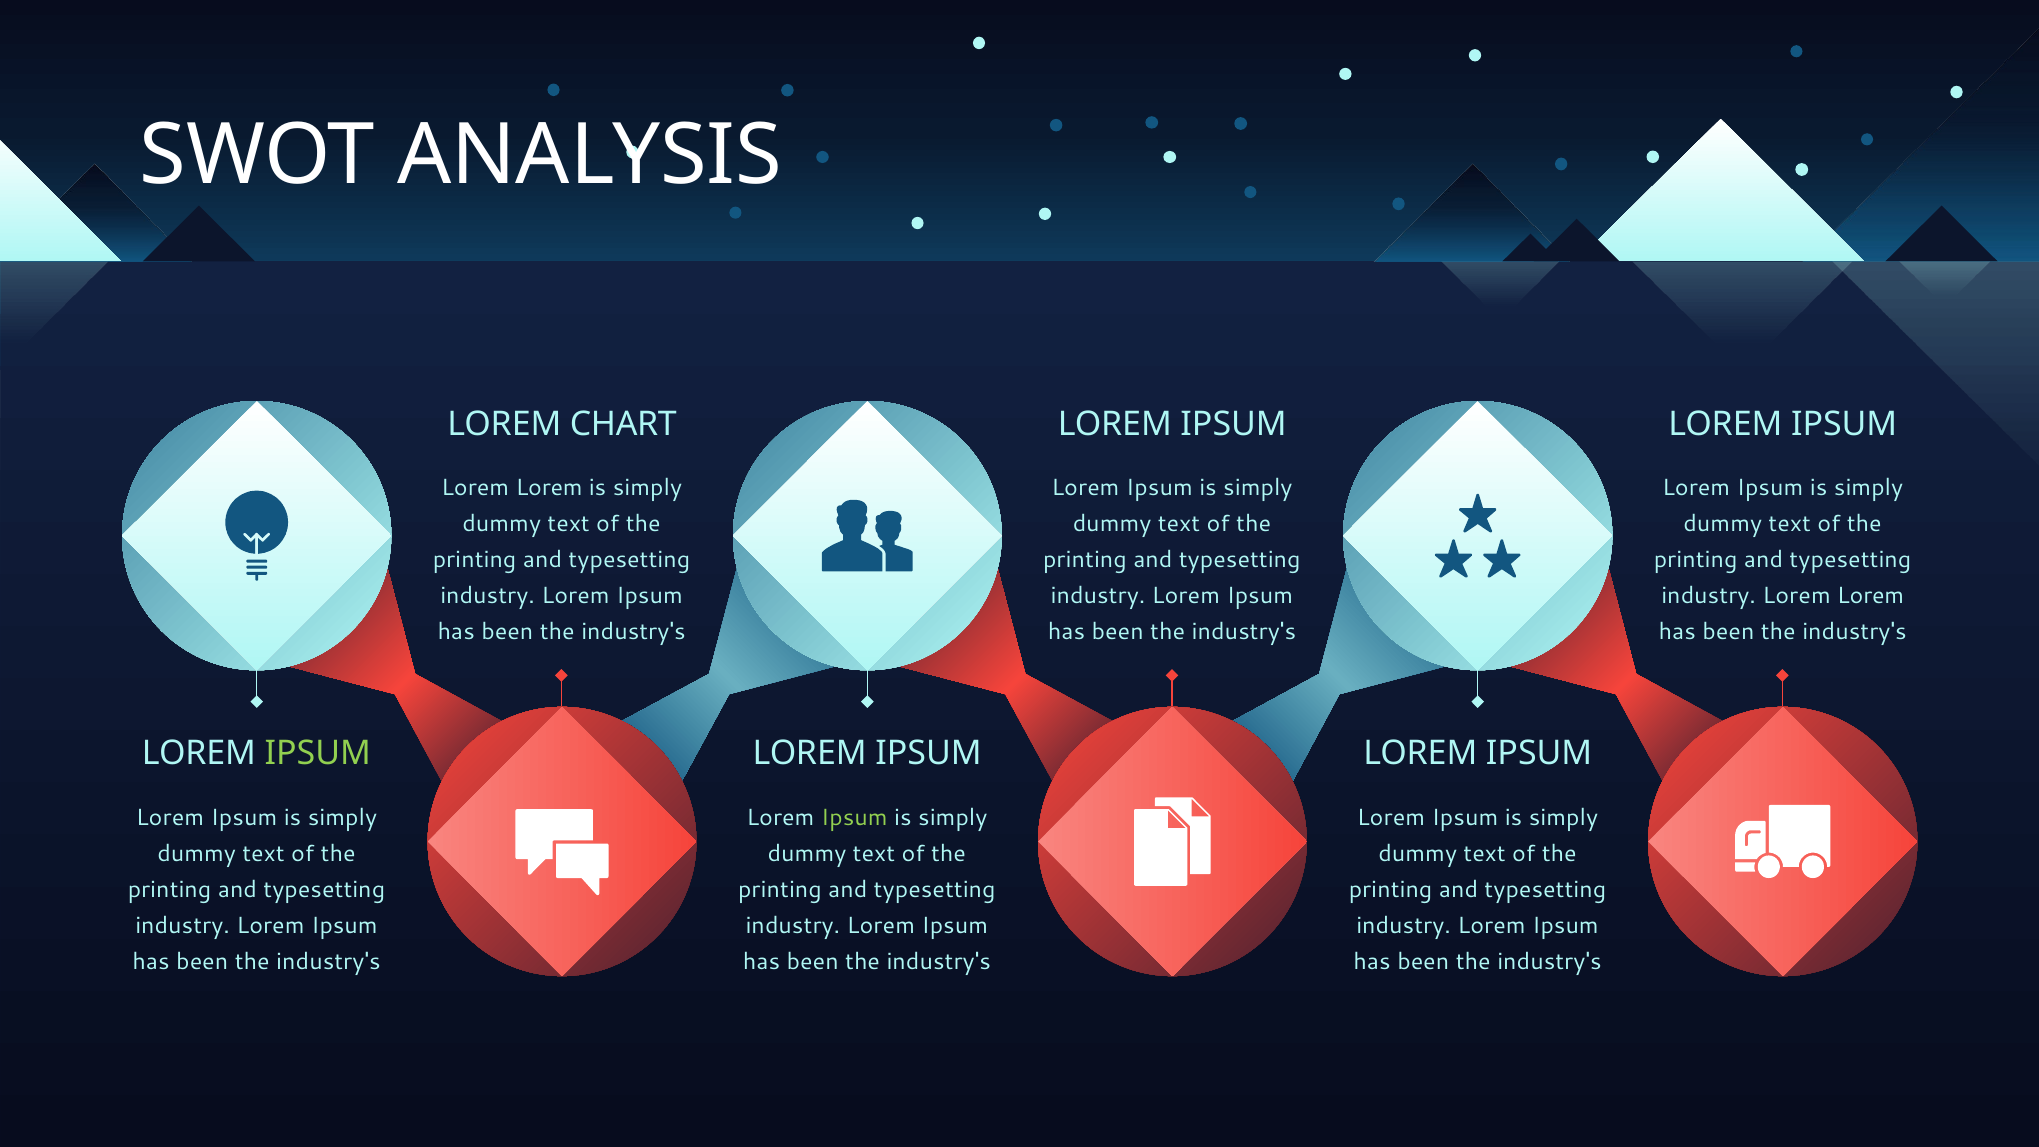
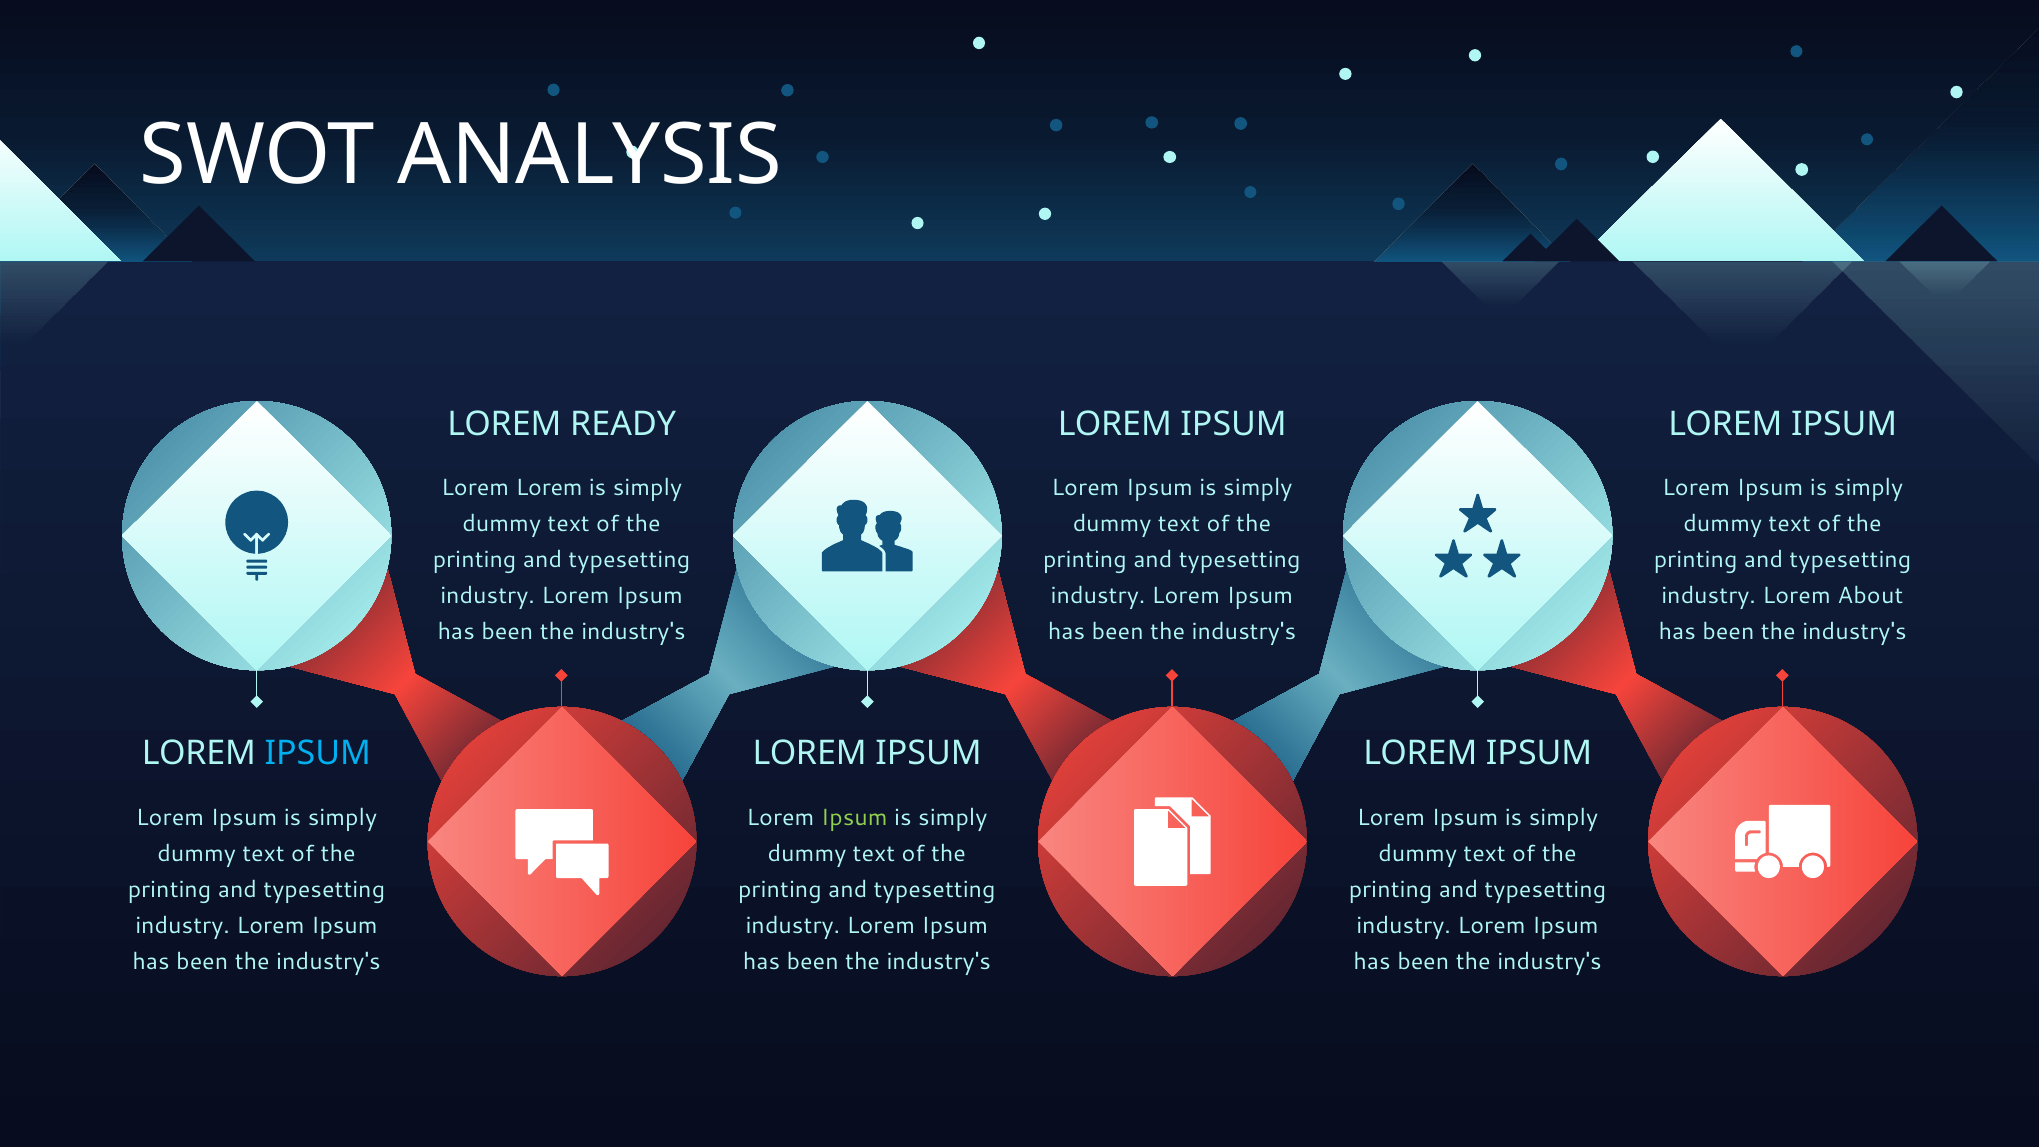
CHART: CHART -> READY
industry Lorem Lorem: Lorem -> About
IPSUM at (318, 754) colour: light green -> light blue
